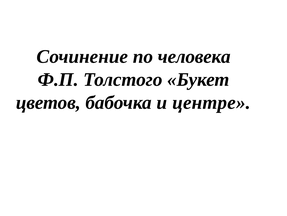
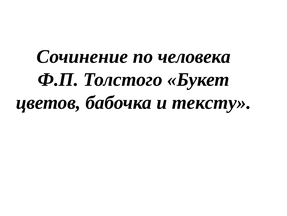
центре: центре -> тексту
